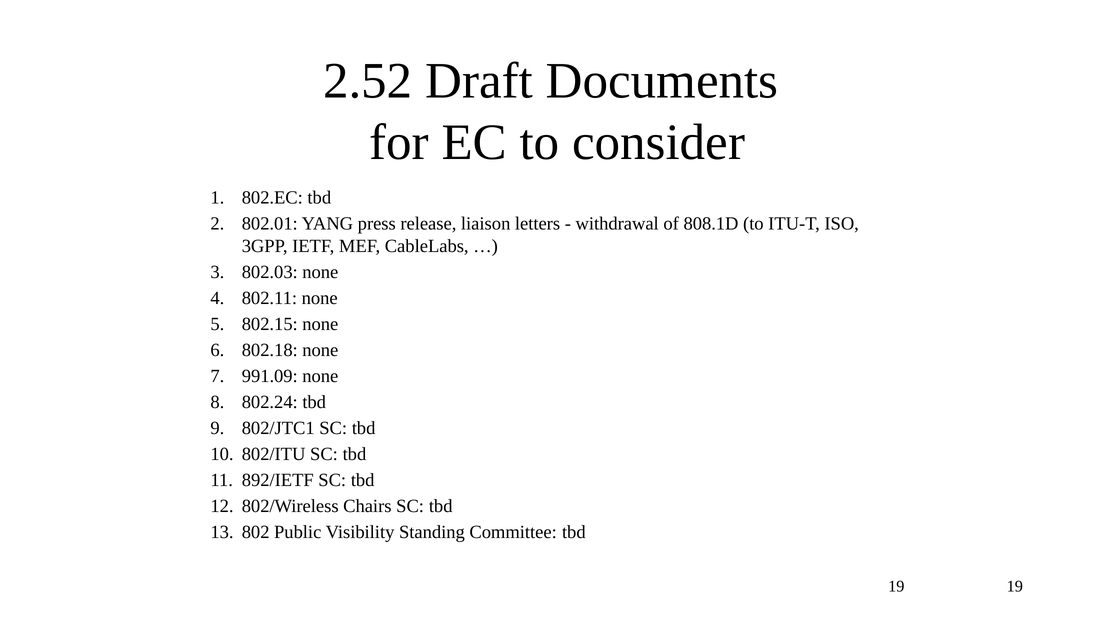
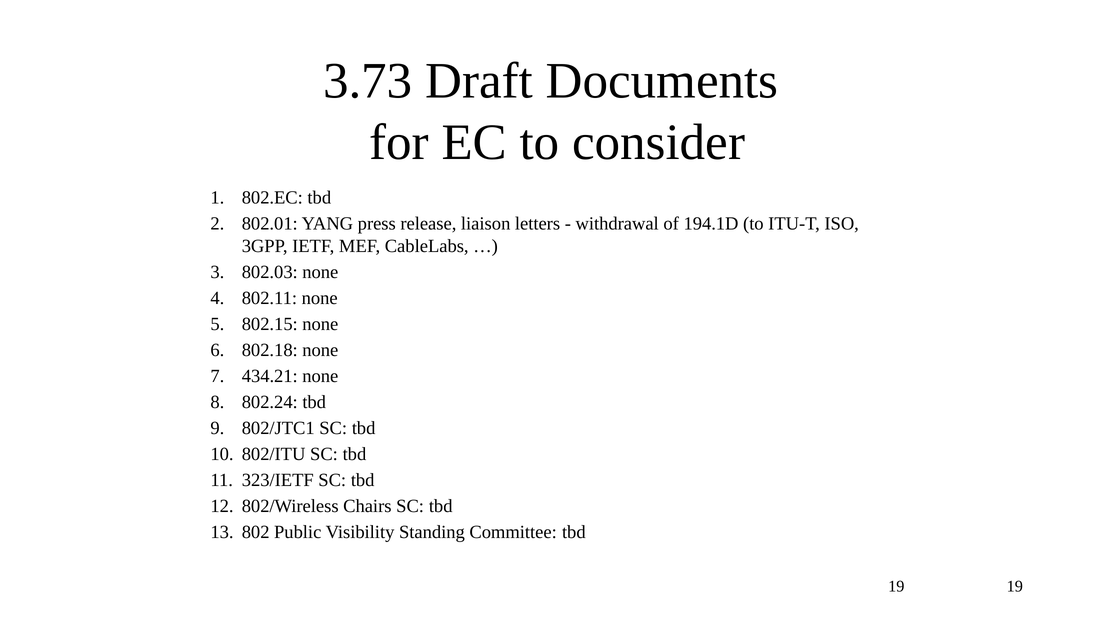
2.52: 2.52 -> 3.73
808.1D: 808.1D -> 194.1D
991.09: 991.09 -> 434.21
892/IETF: 892/IETF -> 323/IETF
